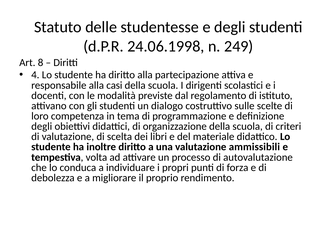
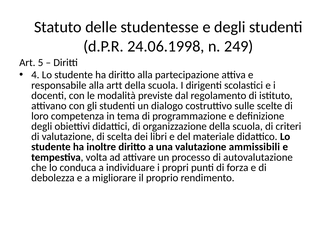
8: 8 -> 5
casi: casi -> artt
